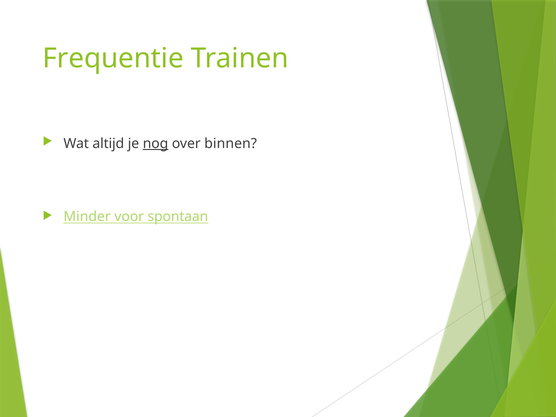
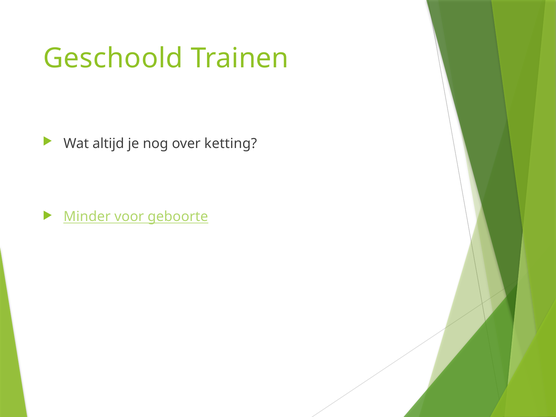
Frequentie: Frequentie -> Geschoold
nog underline: present -> none
binnen: binnen -> ketting
spontaan: spontaan -> geboorte
